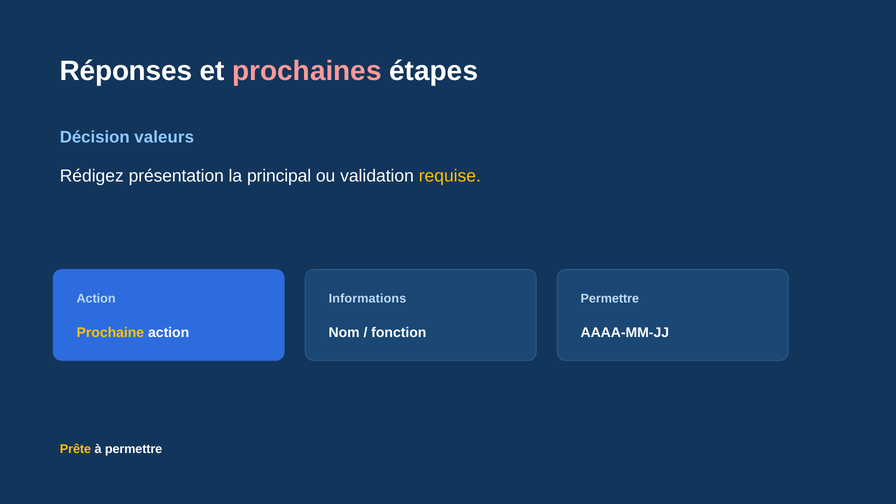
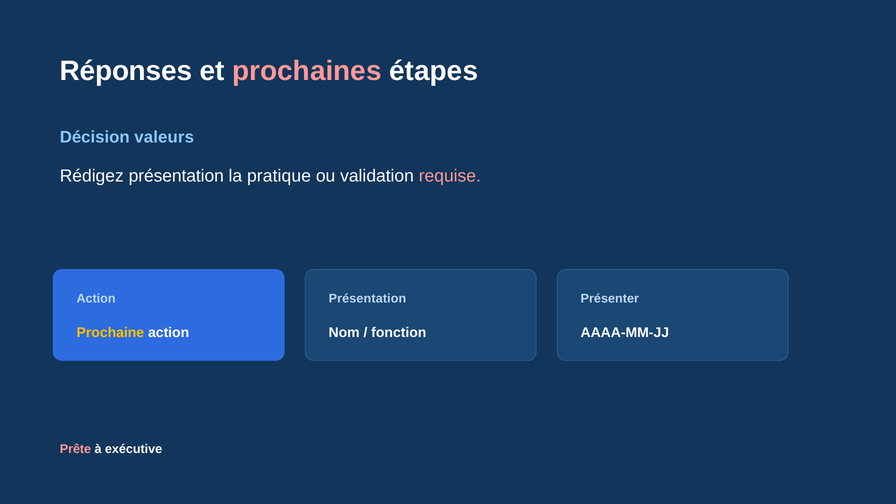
principal: principal -> pratique
requise colour: yellow -> pink
Informations at (368, 299): Informations -> Présentation
Permettre at (610, 299): Permettre -> Présenter
Prête colour: yellow -> pink
à permettre: permettre -> exécutive
